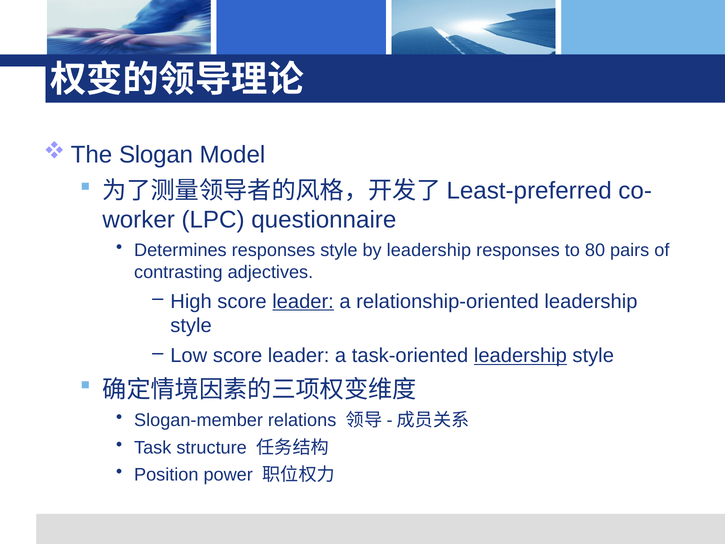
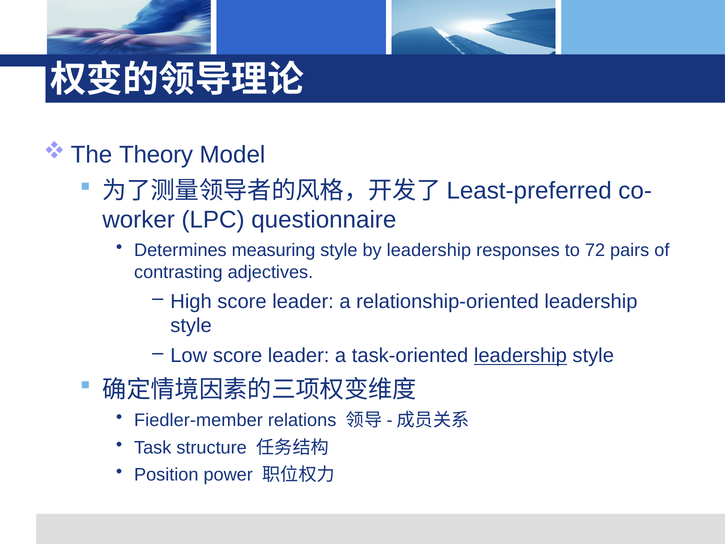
Slogan: Slogan -> Theory
Determines responses: responses -> measuring
80: 80 -> 72
leader at (303, 301) underline: present -> none
Slogan-member: Slogan-member -> Fiedler-member
